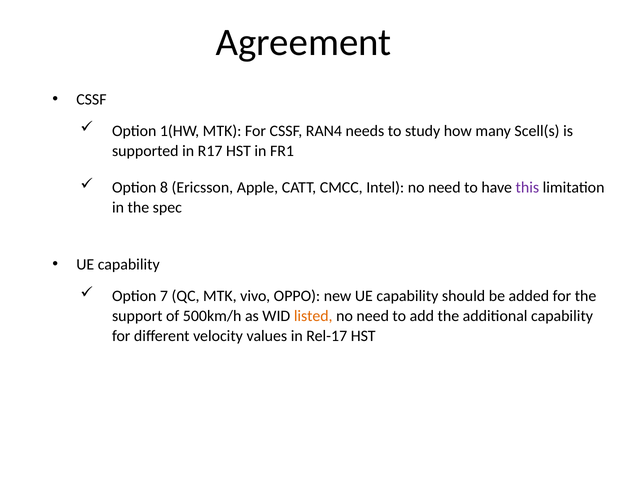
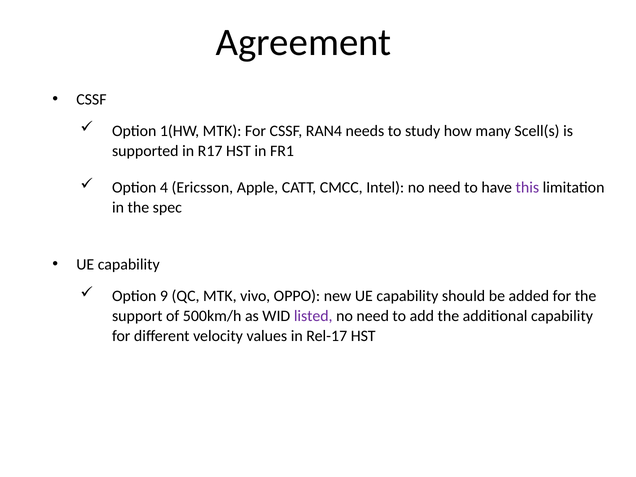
8: 8 -> 4
7: 7 -> 9
listed colour: orange -> purple
